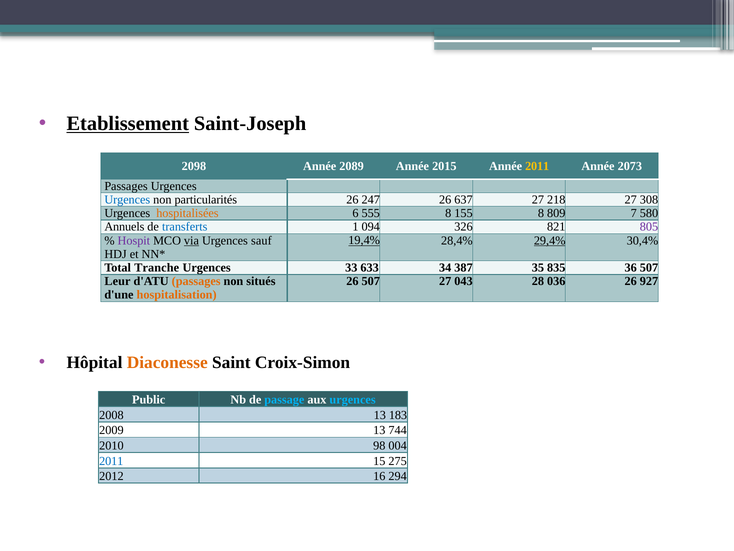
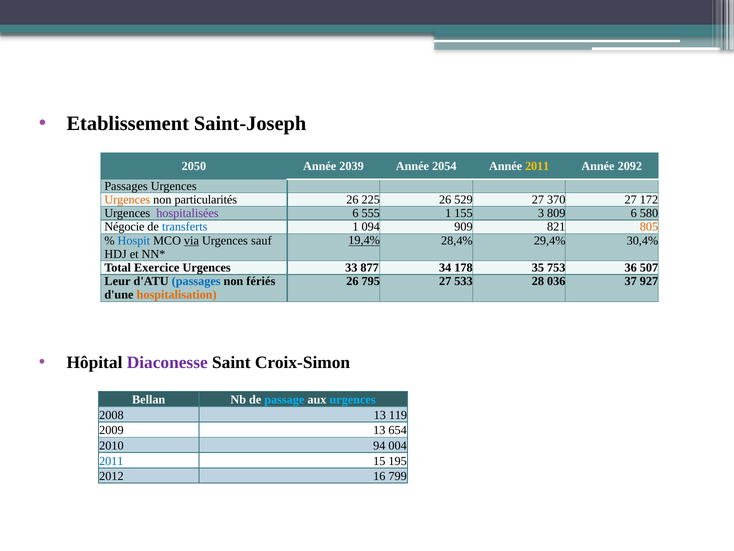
Etablissement underline: present -> none
2098: 2098 -> 2050
2089: 2089 -> 2039
2015: 2015 -> 2054
2073: 2073 -> 2092
Urgences at (127, 199) colour: blue -> orange
247: 247 -> 225
637: 637 -> 529
218: 218 -> 370
308: 308 -> 172
hospitalisées colour: orange -> purple
555 8: 8 -> 1
155 8: 8 -> 3
809 7: 7 -> 6
Annuels: Annuels -> Négocie
326: 326 -> 909
805 colour: purple -> orange
Hospit colour: purple -> blue
29,4% underline: present -> none
Tranche: Tranche -> Exercice
633: 633 -> 877
387: 387 -> 178
835: 835 -> 753
26 507: 507 -> 795
043: 043 -> 533
036 26: 26 -> 37
passages at (196, 281) colour: orange -> blue
situés: situés -> fériés
Diaconesse colour: orange -> purple
Public: Public -> Bellan
183: 183 -> 119
744: 744 -> 654
98: 98 -> 94
275: 275 -> 195
294: 294 -> 799
